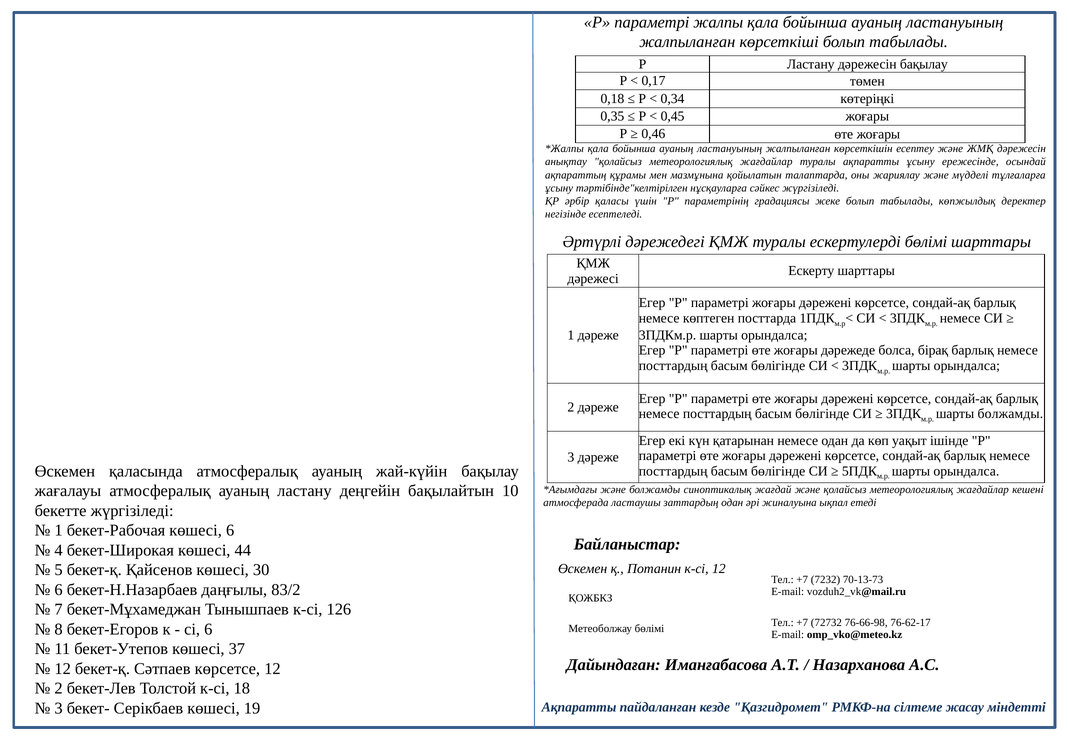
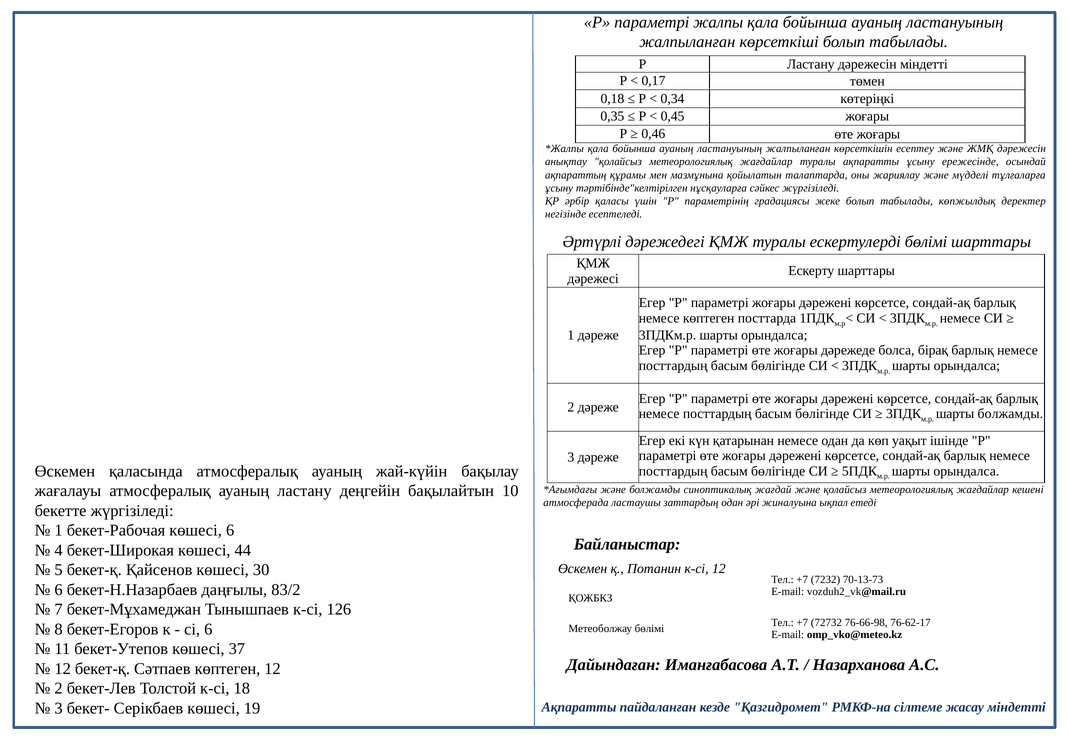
дәрежесін бақылау: бақылау -> міндетті
Сәтпаев көрсетсе: көрсетсе -> көптеген
